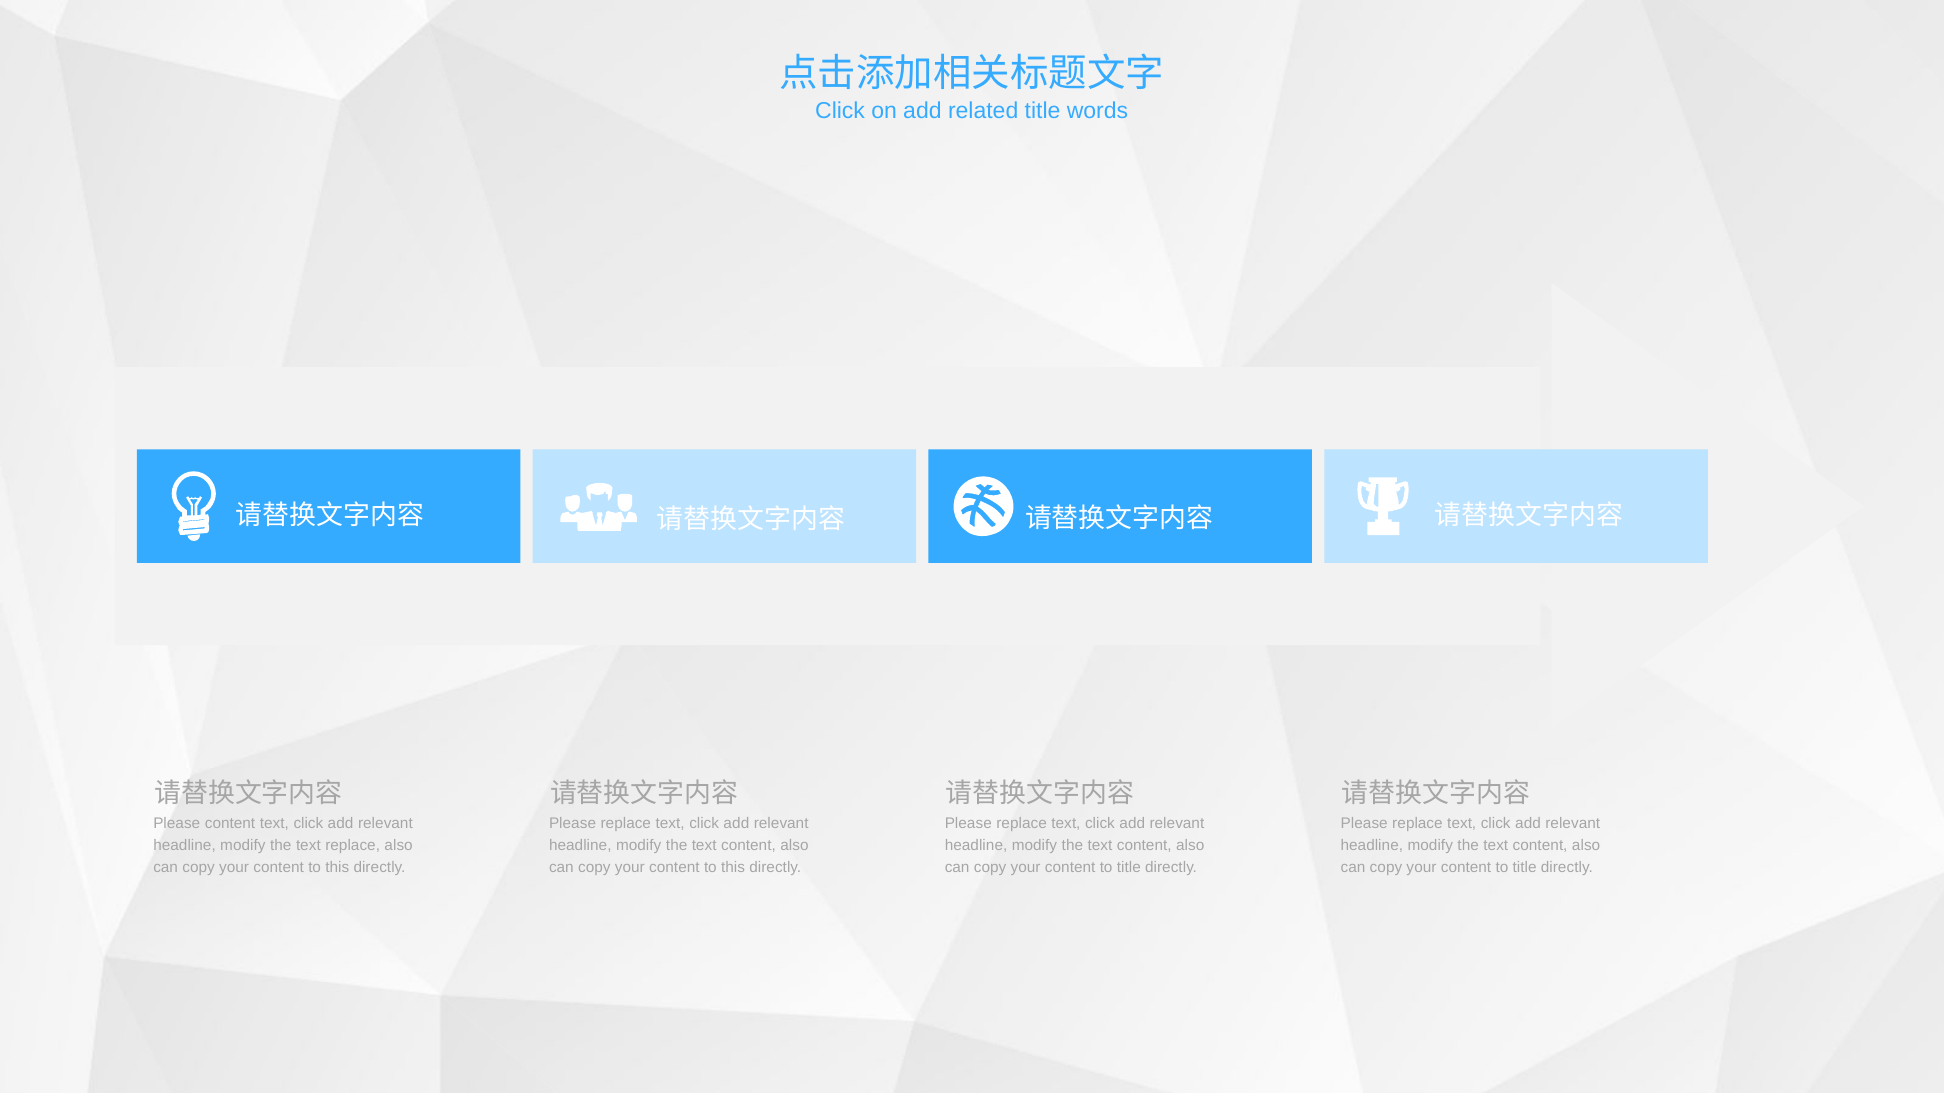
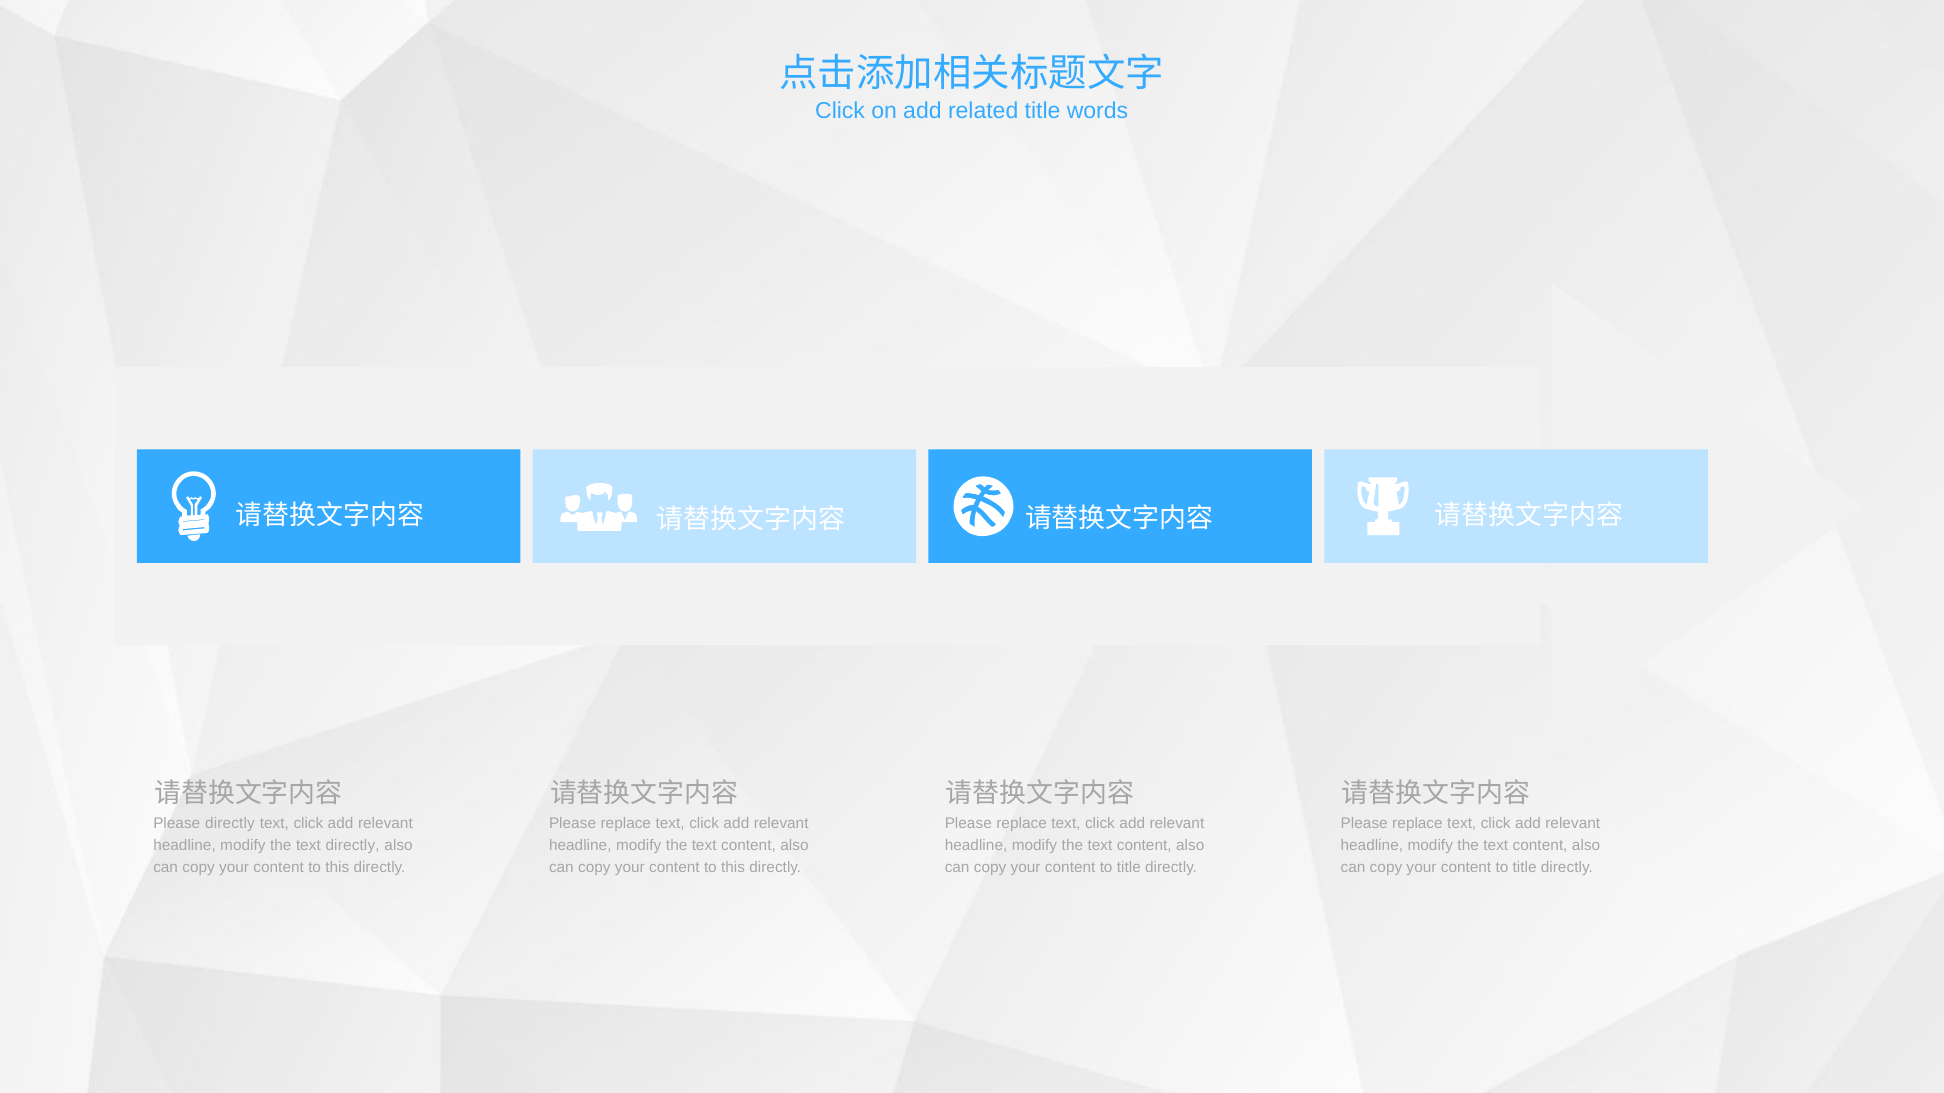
Please content: content -> directly
text replace: replace -> directly
